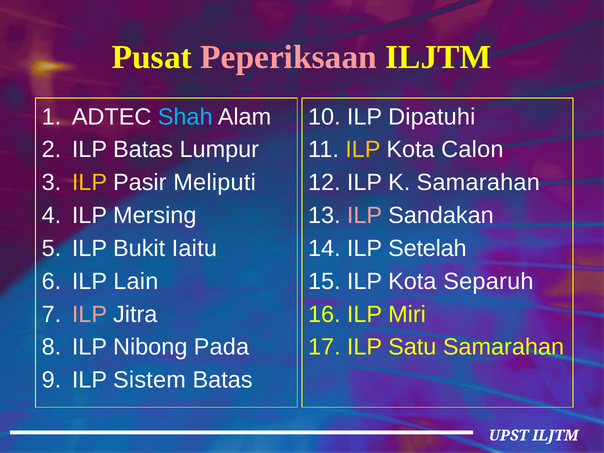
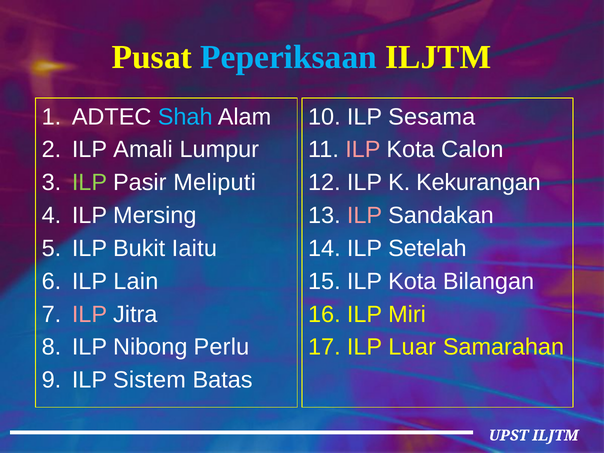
Peperiksaan colour: pink -> light blue
Dipatuhi: Dipatuhi -> Sesama
ILP Batas: Batas -> Amali
ILP at (363, 150) colour: yellow -> pink
ILP at (89, 183) colour: yellow -> light green
K Samarahan: Samarahan -> Kekurangan
Separuh: Separuh -> Bilangan
Pada: Pada -> Perlu
Satu: Satu -> Luar
